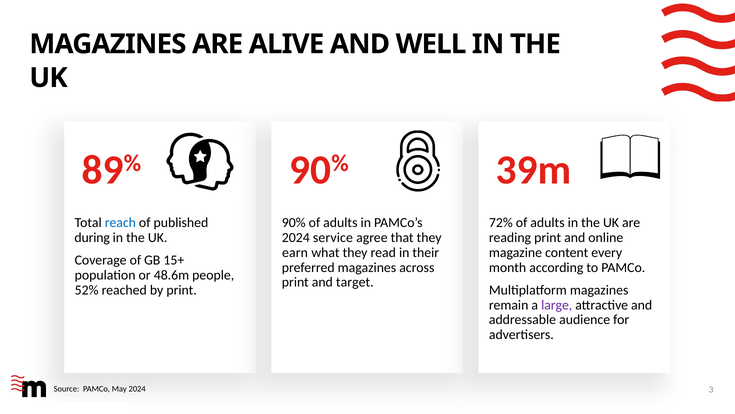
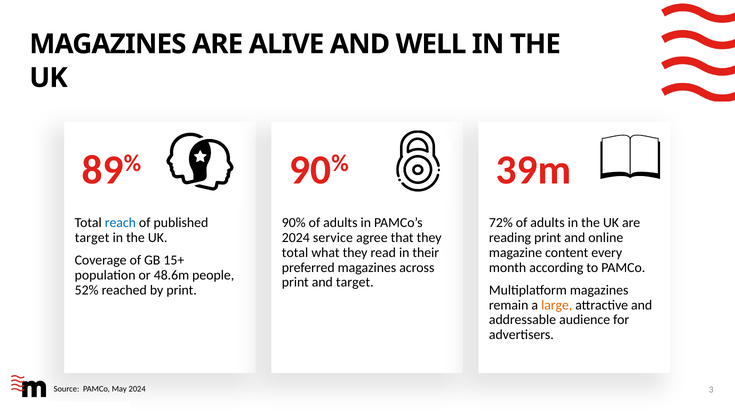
during at (92, 237): during -> target
earn at (295, 252): earn -> total
large colour: purple -> orange
